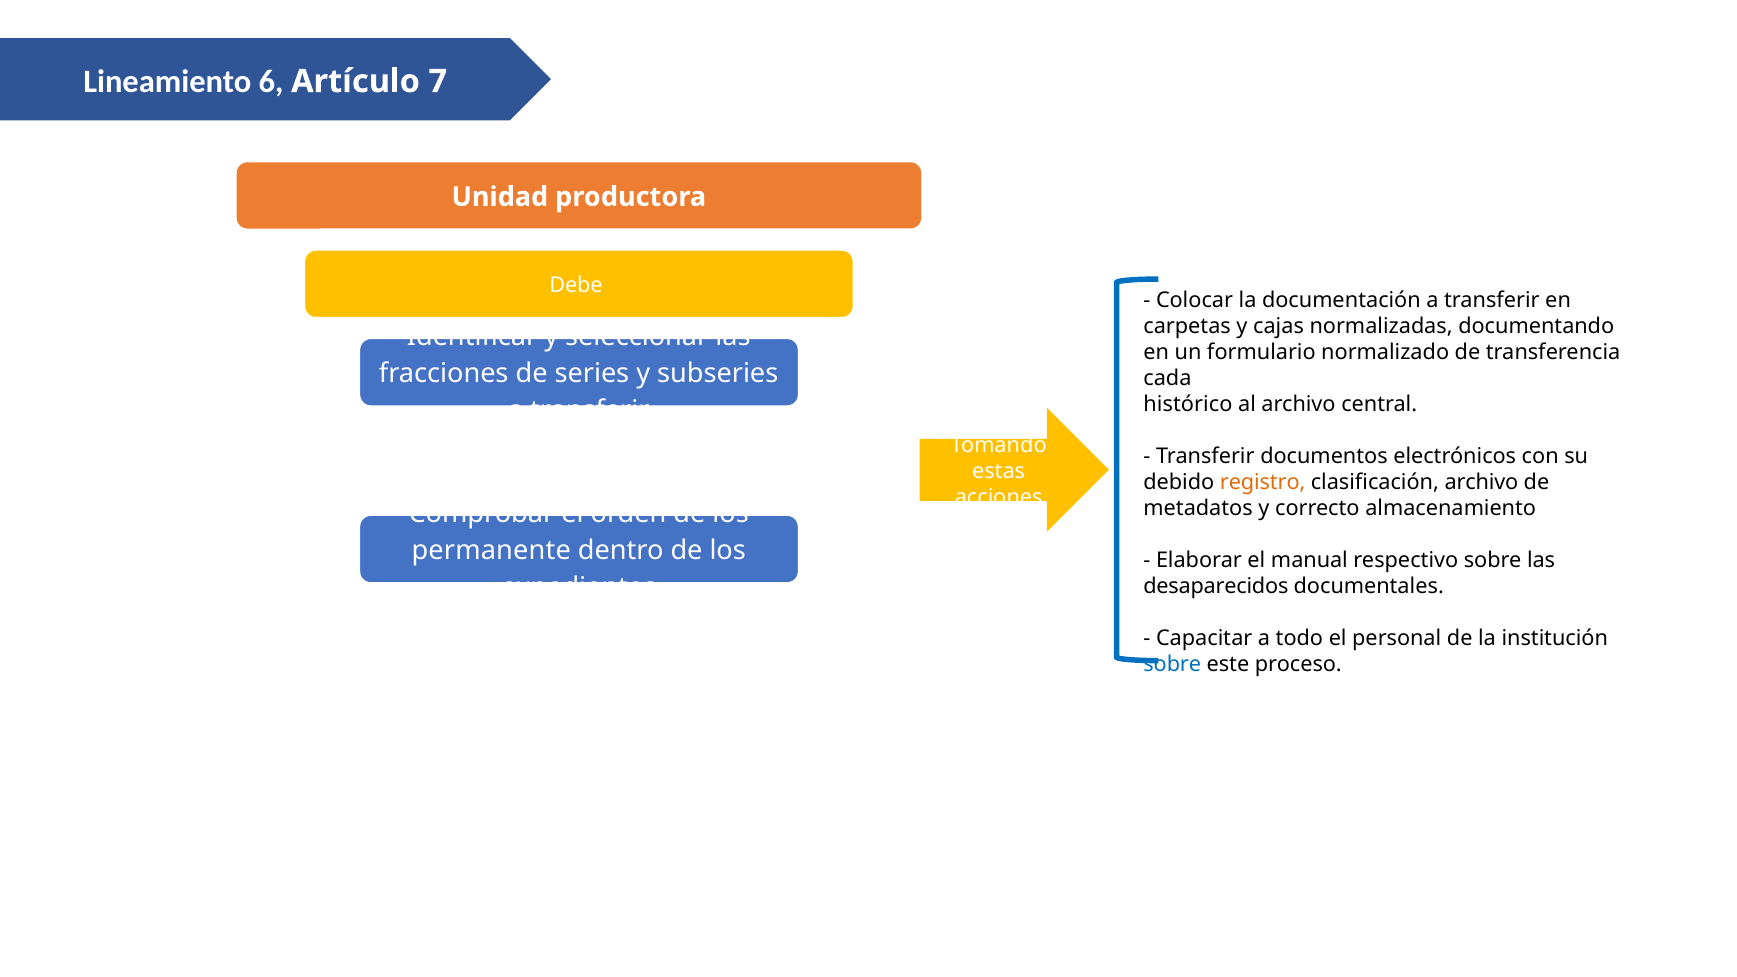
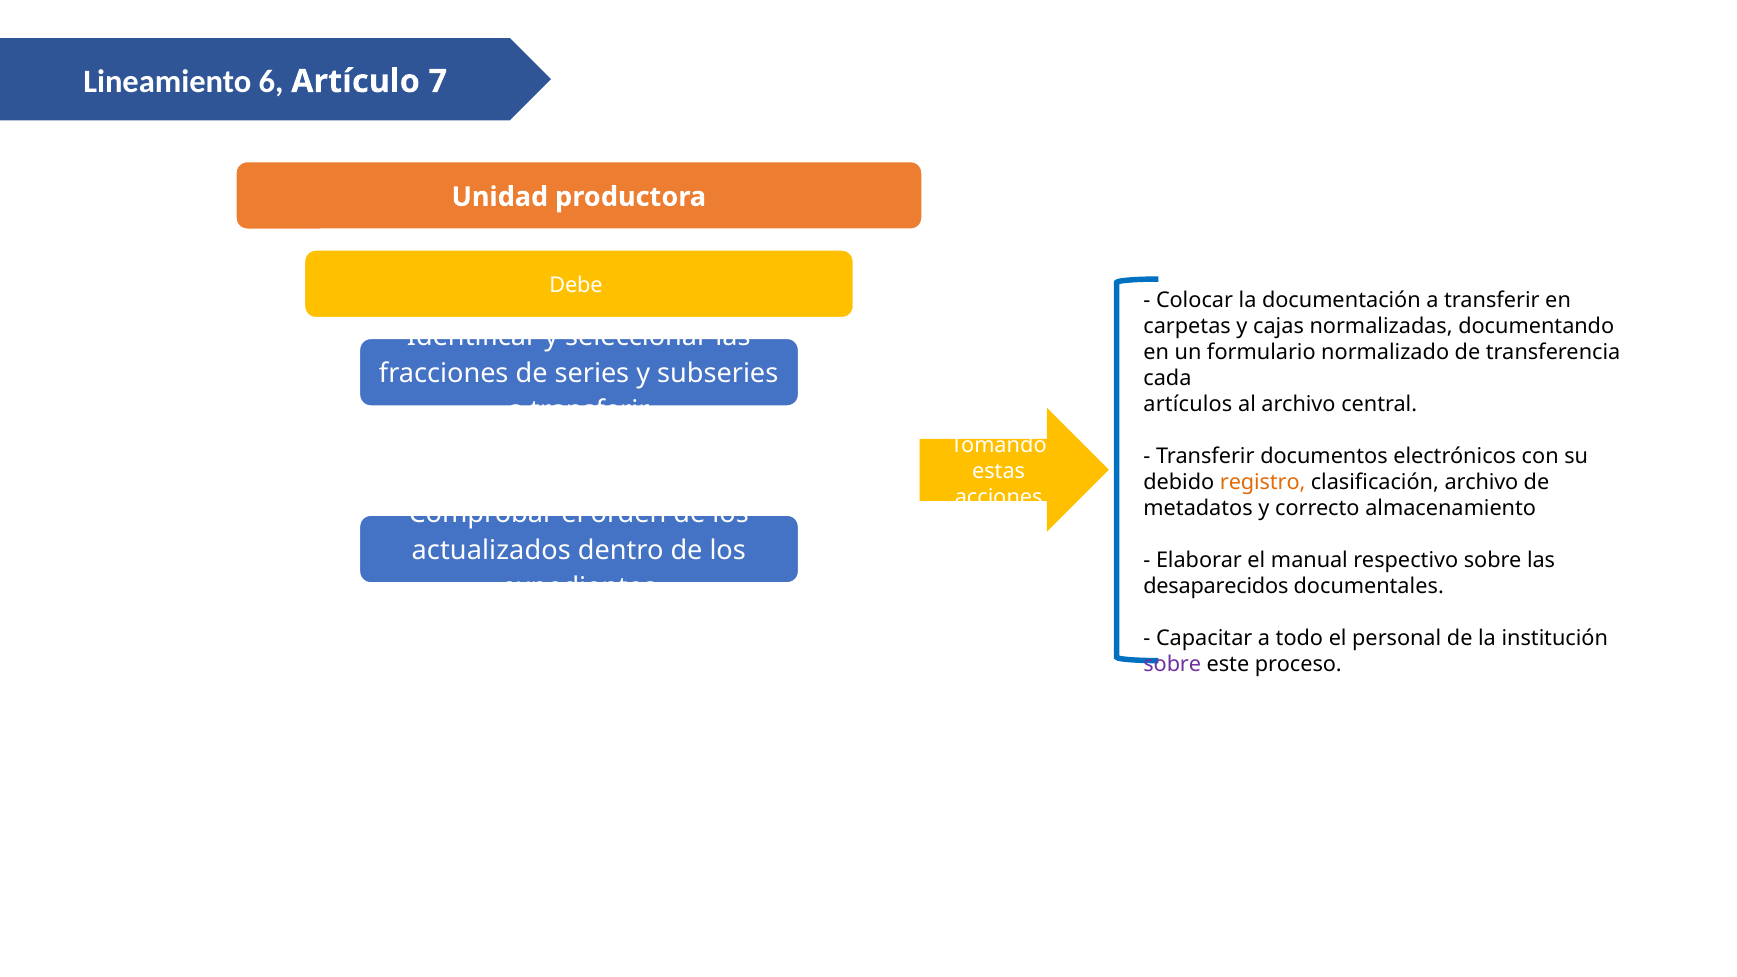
histórico: histórico -> artículos
permanente: permanente -> actualizados
sobre at (1172, 665) colour: blue -> purple
